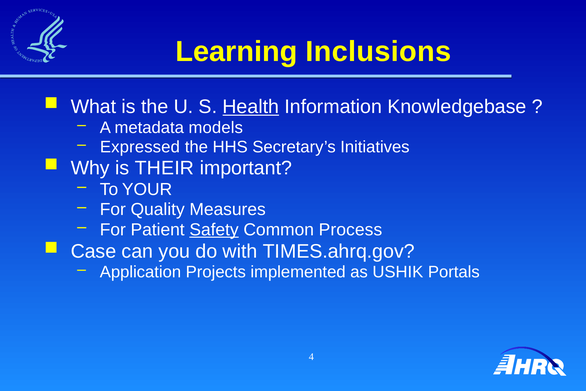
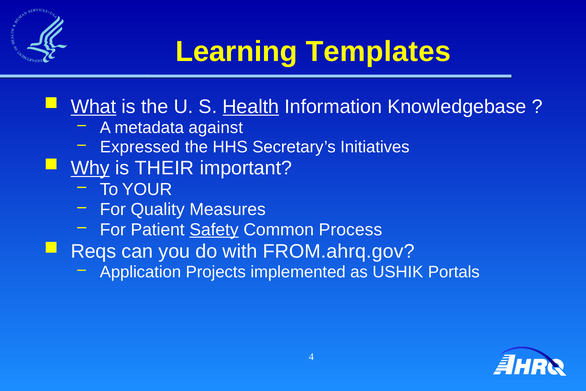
Inclusions: Inclusions -> Templates
What underline: none -> present
models: models -> against
Why underline: none -> present
Case: Case -> Reqs
TIMES.ahrq.gov: TIMES.ahrq.gov -> FROM.ahrq.gov
